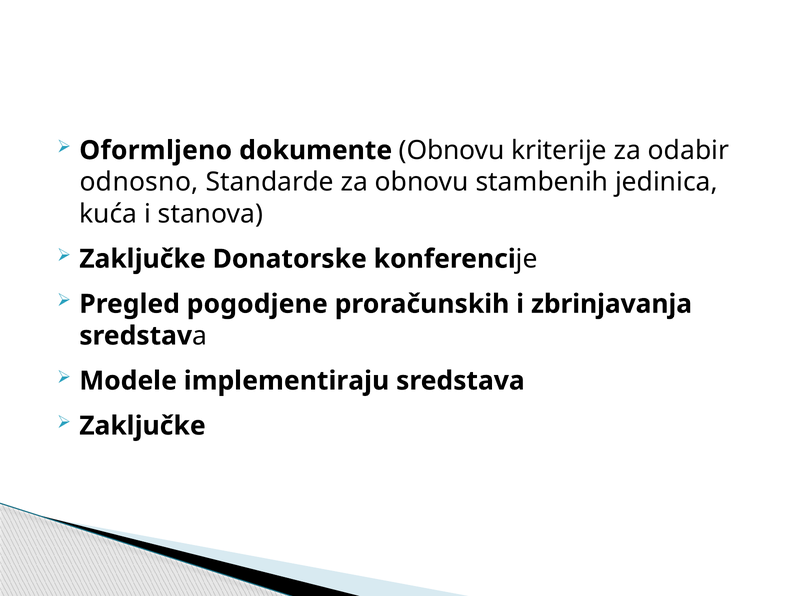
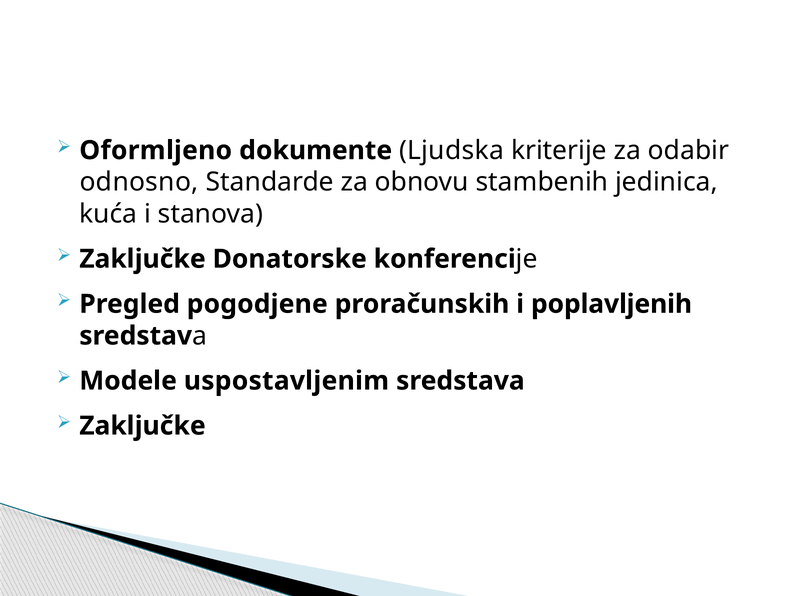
dokumente Obnovu: Obnovu -> Ljudska
zbrinjavanja: zbrinjavanja -> poplavljenih
implementiraju: implementiraju -> uspostavljenim
